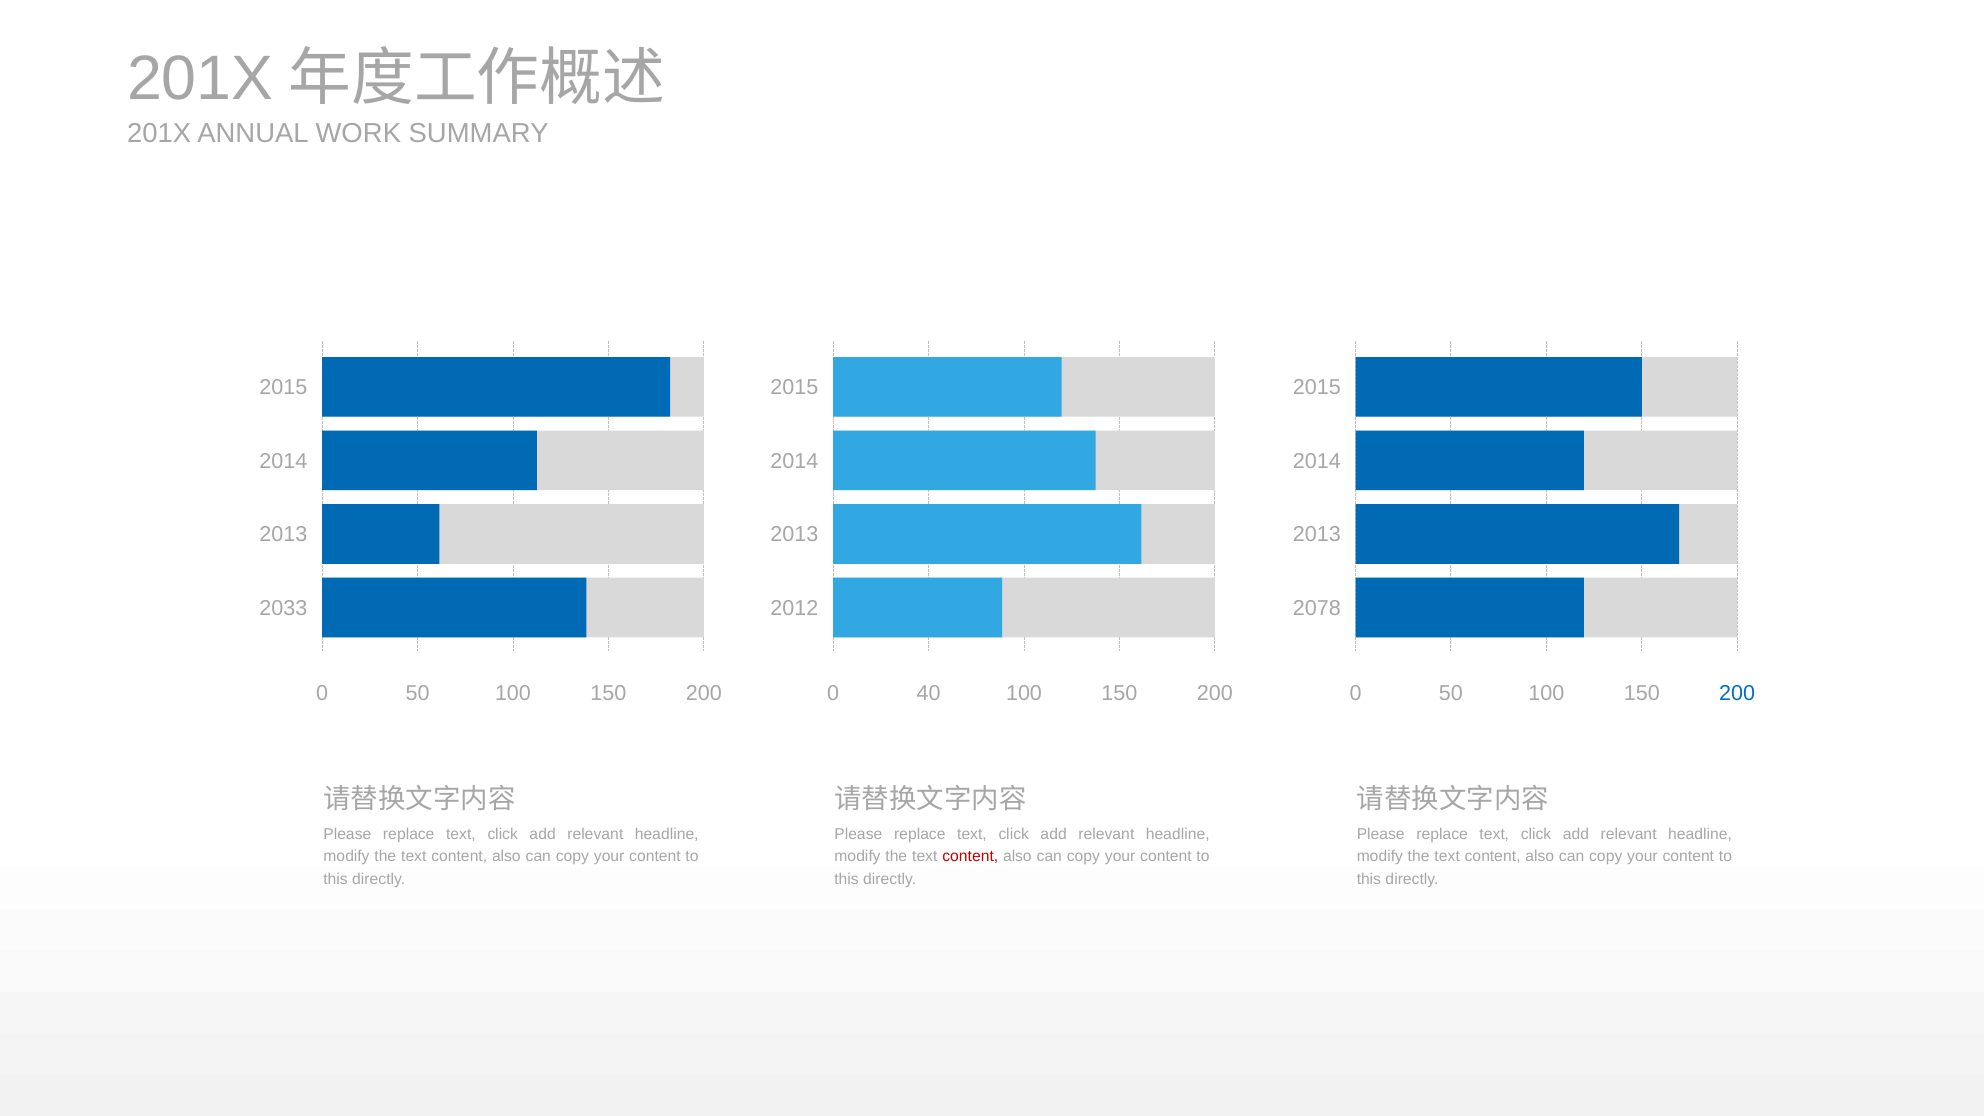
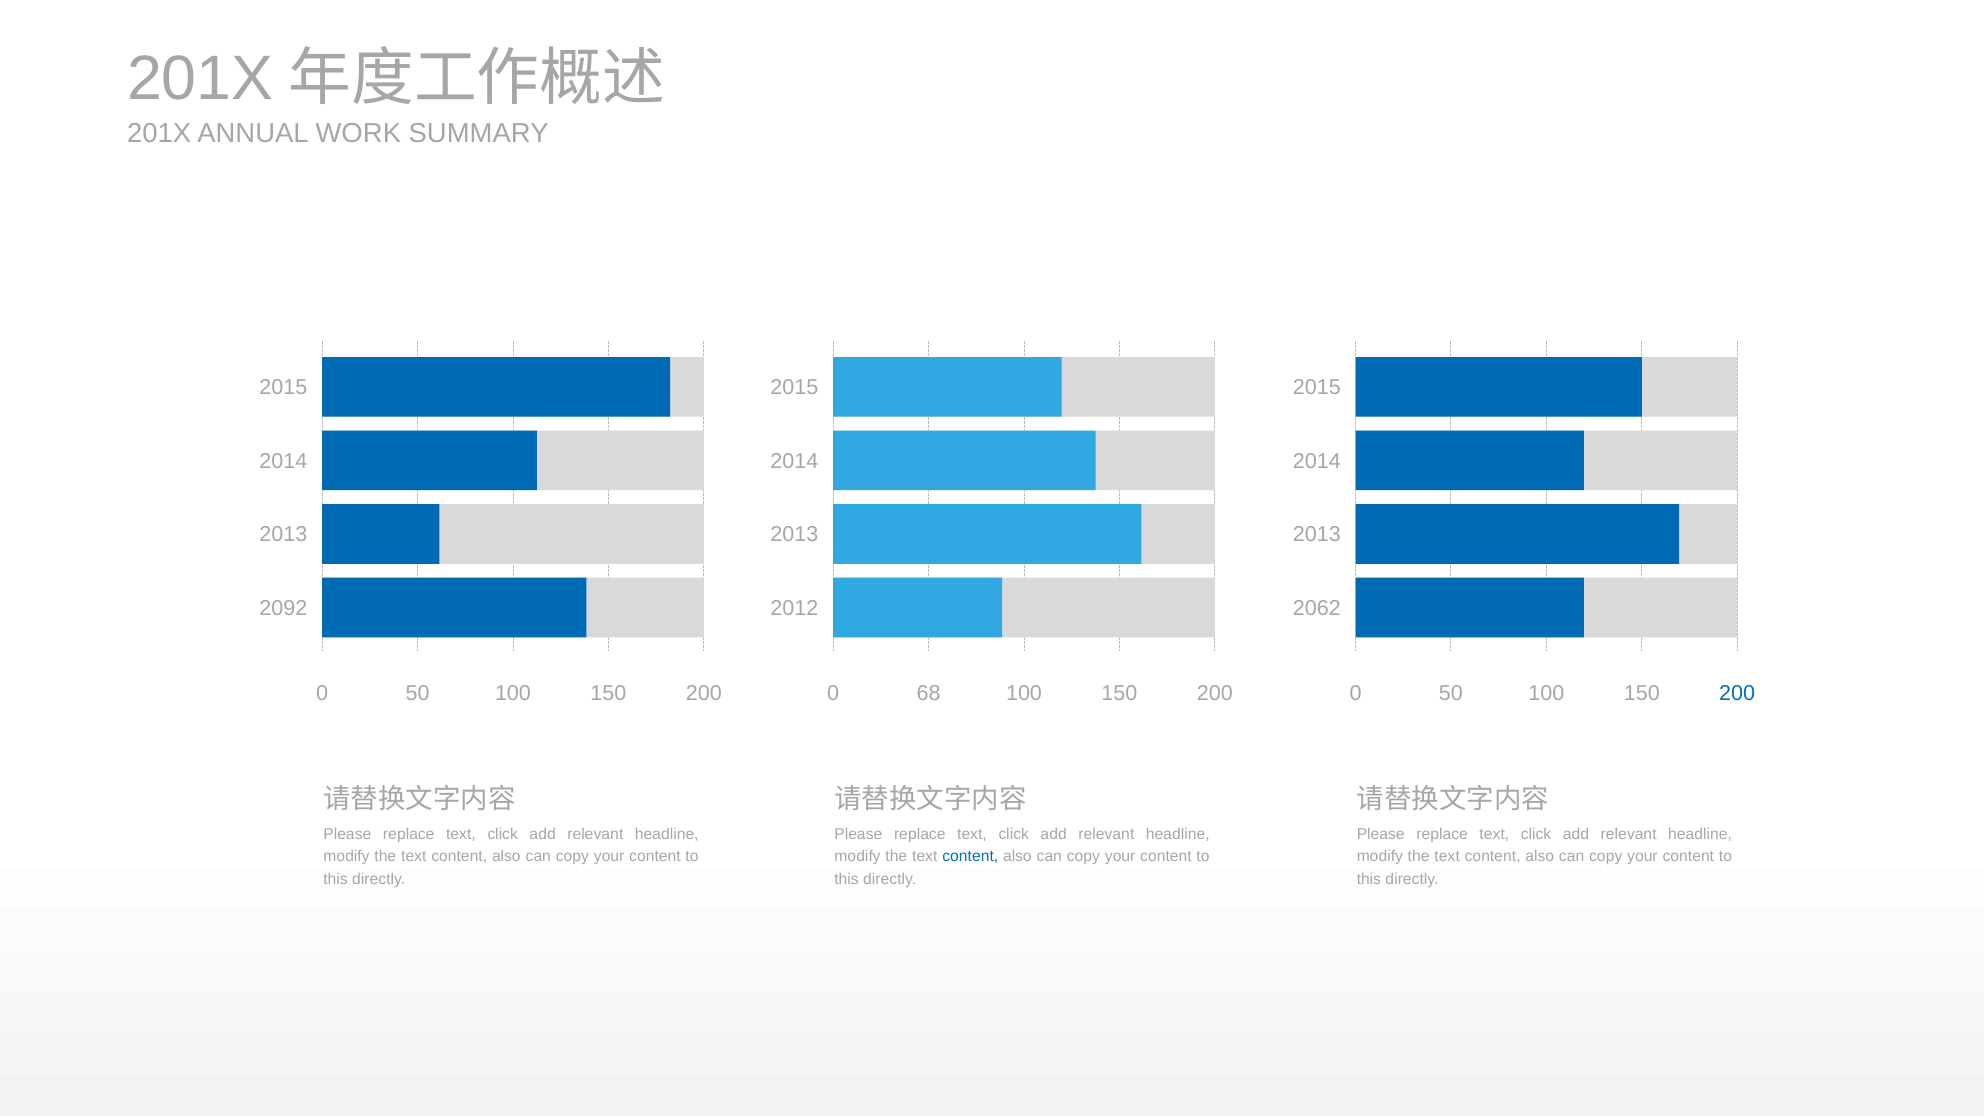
2033: 2033 -> 2092
2078: 2078 -> 2062
40: 40 -> 68
content at (970, 857) colour: red -> blue
